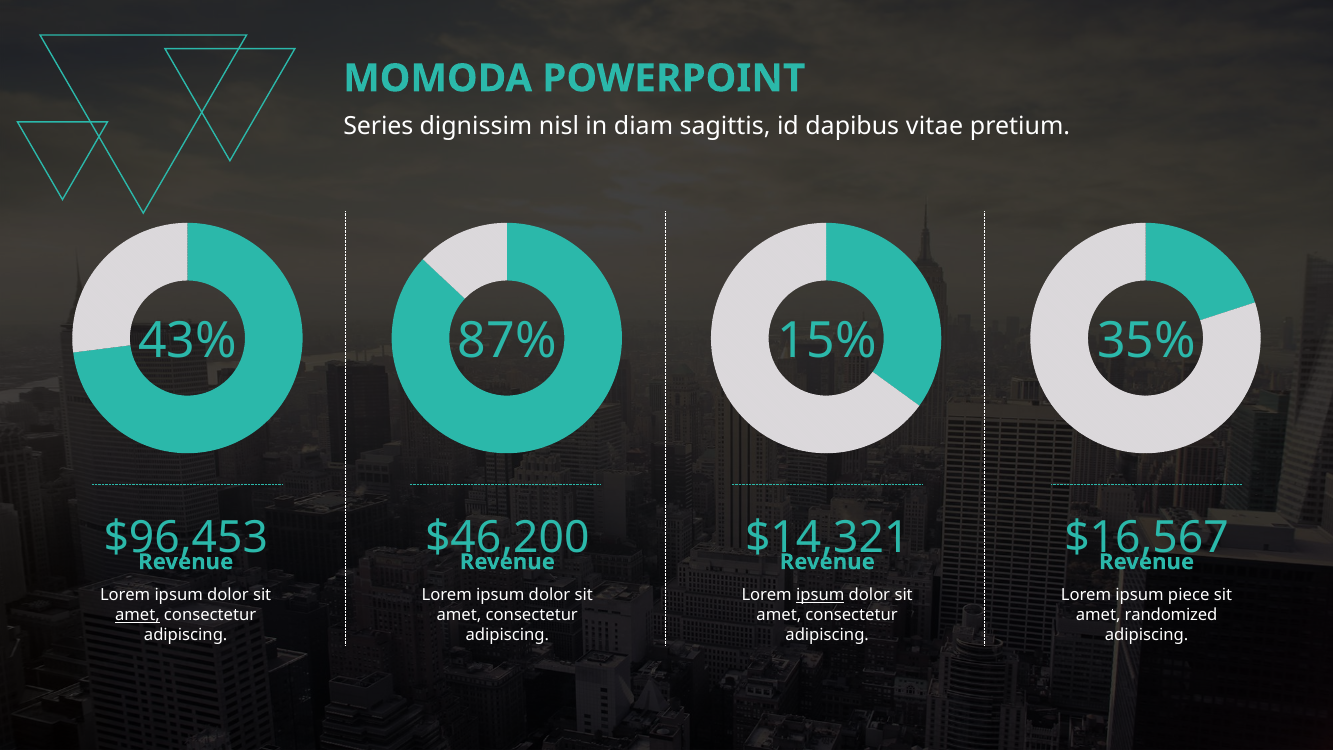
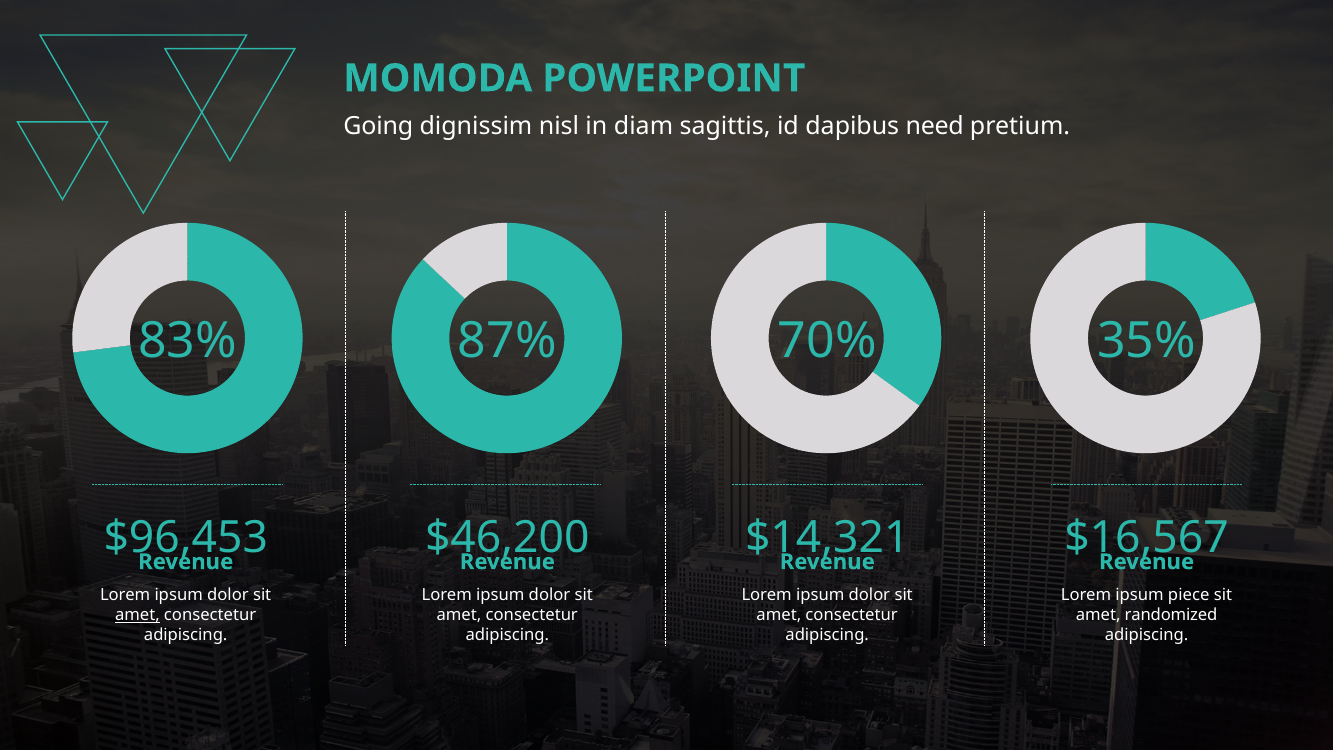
Series: Series -> Going
vitae: vitae -> need
43%: 43% -> 83%
15%: 15% -> 70%
ipsum at (820, 595) underline: present -> none
